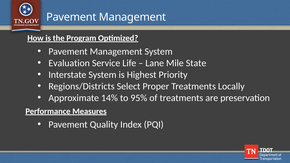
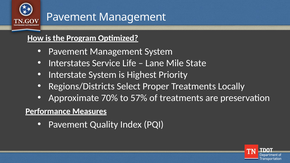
Evaluation: Evaluation -> Interstates
14%: 14% -> 70%
95%: 95% -> 57%
